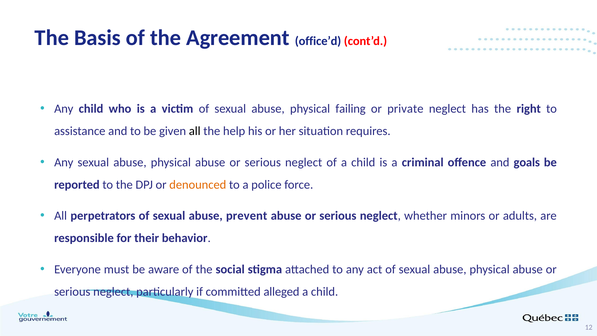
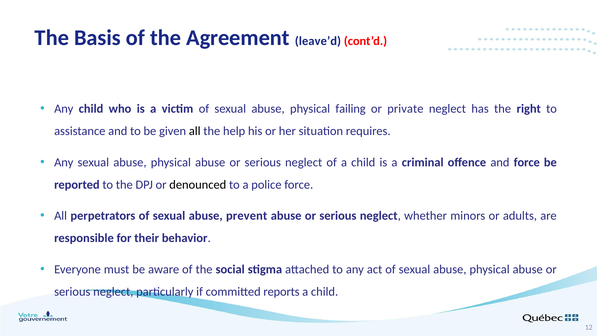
office’d: office’d -> leave’d
and goals: goals -> force
denounced colour: orange -> black
alleged: alleged -> reports
